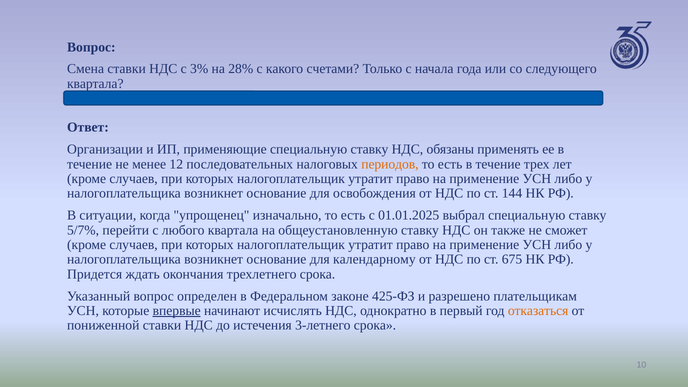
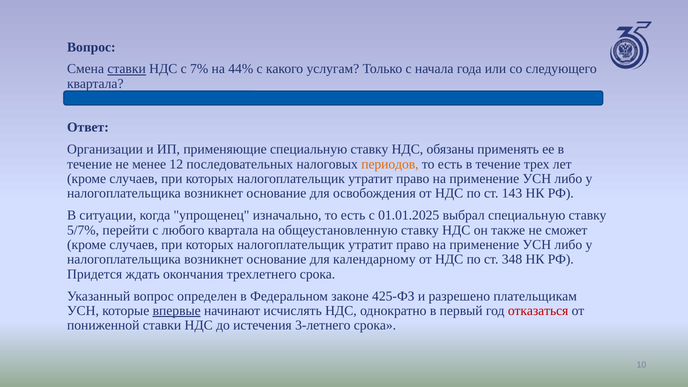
ставки at (127, 69) underline: none -> present
3%: 3% -> 7%
28%: 28% -> 44%
счетами: счетами -> услугам
144: 144 -> 143
675: 675 -> 348
отказаться colour: orange -> red
